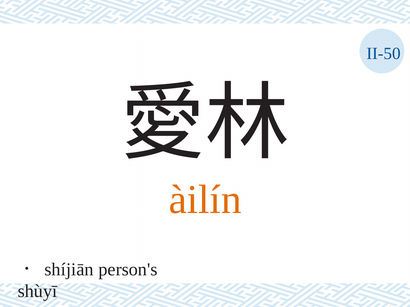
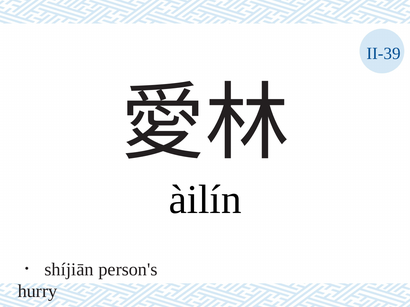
II-50: II-50 -> II-39
àilín colour: orange -> black
shùyī: shùyī -> hurry
